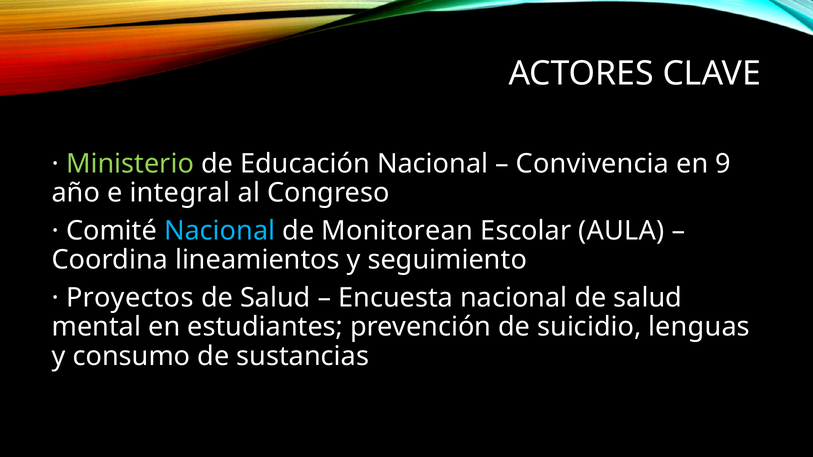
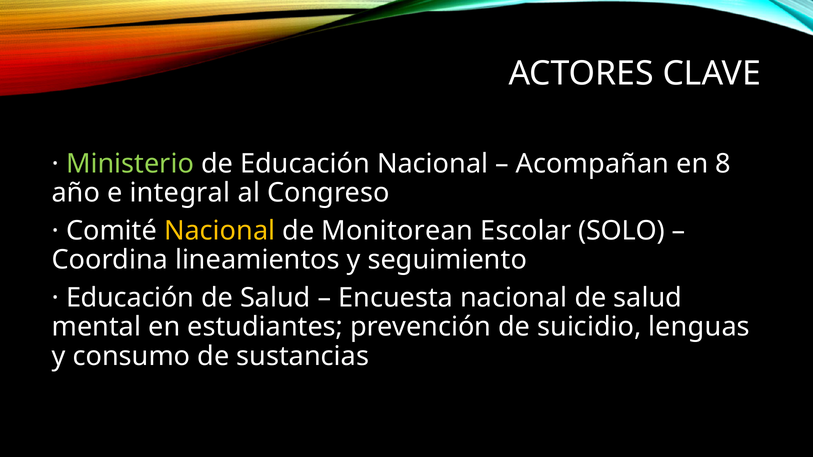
Convivencia: Convivencia -> Acompañan
9: 9 -> 8
Nacional at (220, 231) colour: light blue -> yellow
AULA: AULA -> SOLO
Proyectos at (130, 298): Proyectos -> Educación
